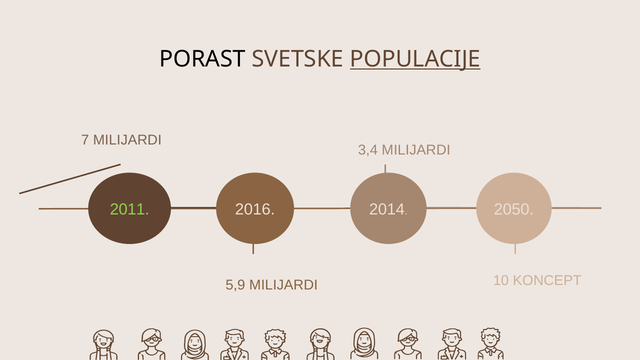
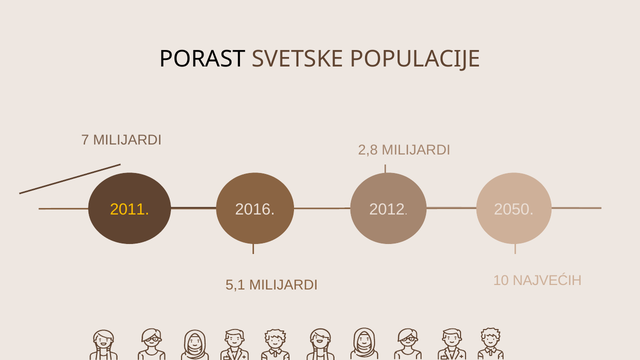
POPULACIJE underline: present -> none
3,4: 3,4 -> 2,8
2011 colour: light green -> yellow
2014: 2014 -> 2012
KONCEPT: KONCEPT -> NAJVEĆIH
5,9: 5,9 -> 5,1
